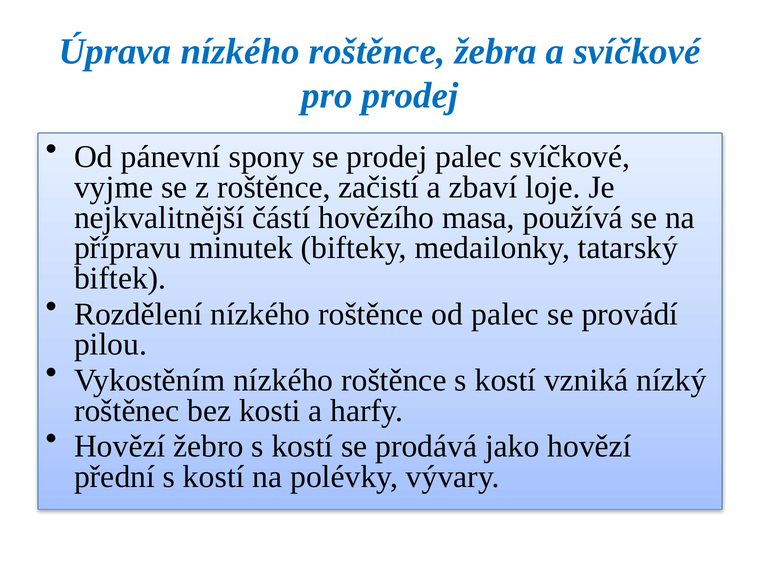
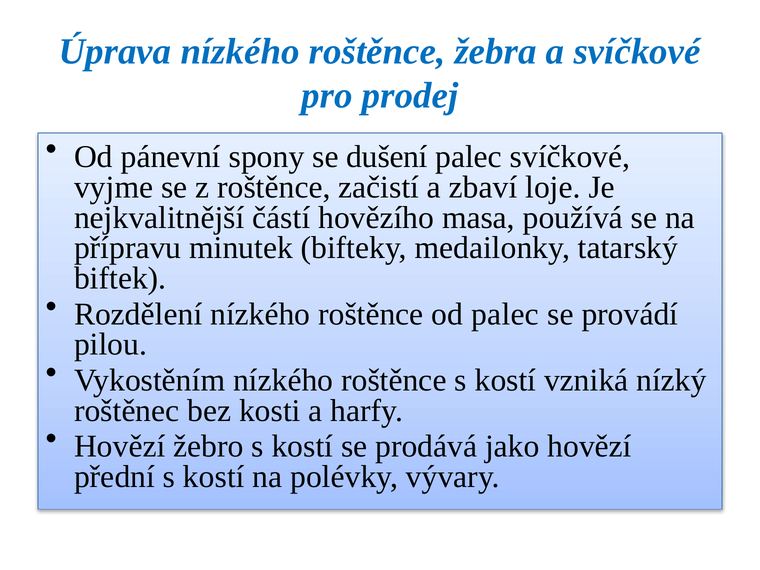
se prodej: prodej -> dušení
